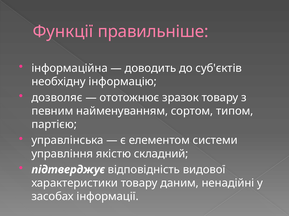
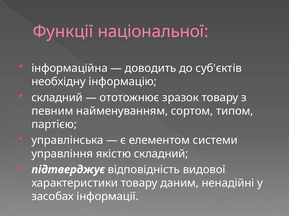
правильніше: правильніше -> національної
дозволяє at (57, 98): дозволяє -> складний
